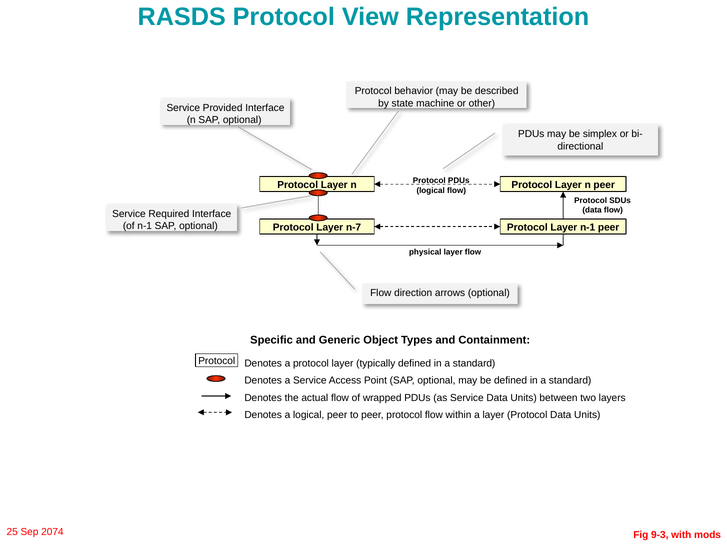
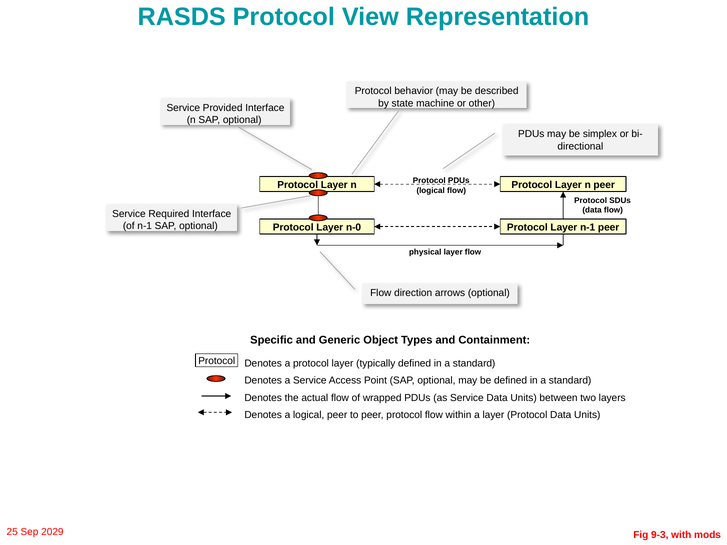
n-7: n-7 -> n-0
2074: 2074 -> 2029
